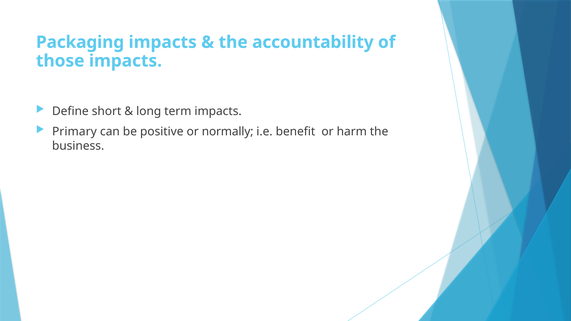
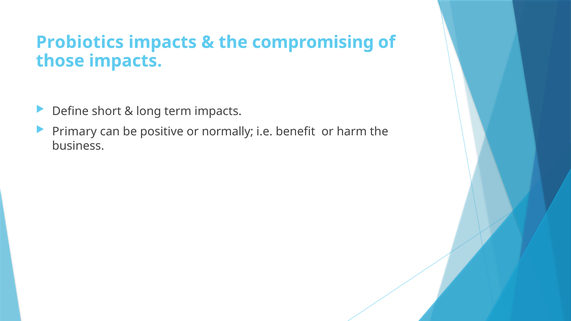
Packaging: Packaging -> Probiotics
accountability: accountability -> compromising
